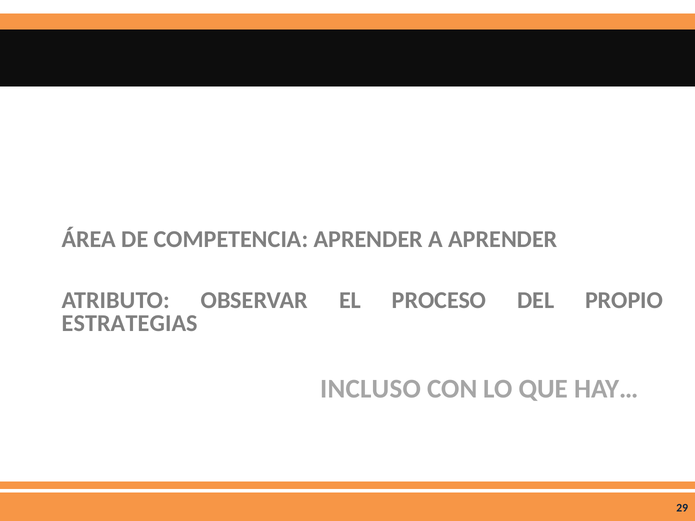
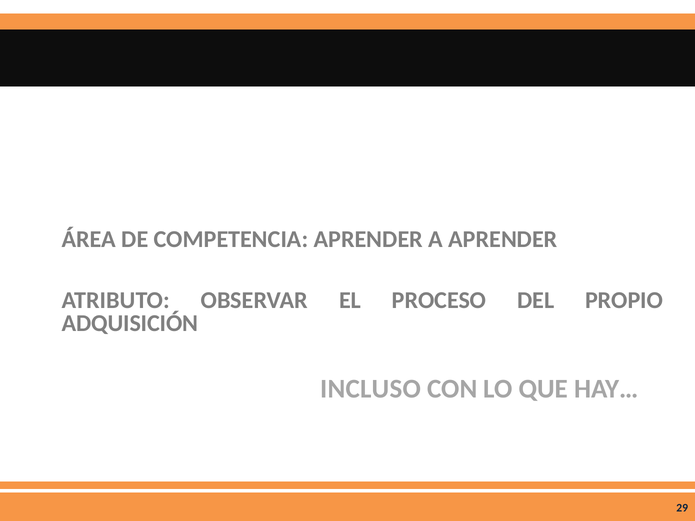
ESTRATEGIAS: ESTRATEGIAS -> ADQUISICIÓN
